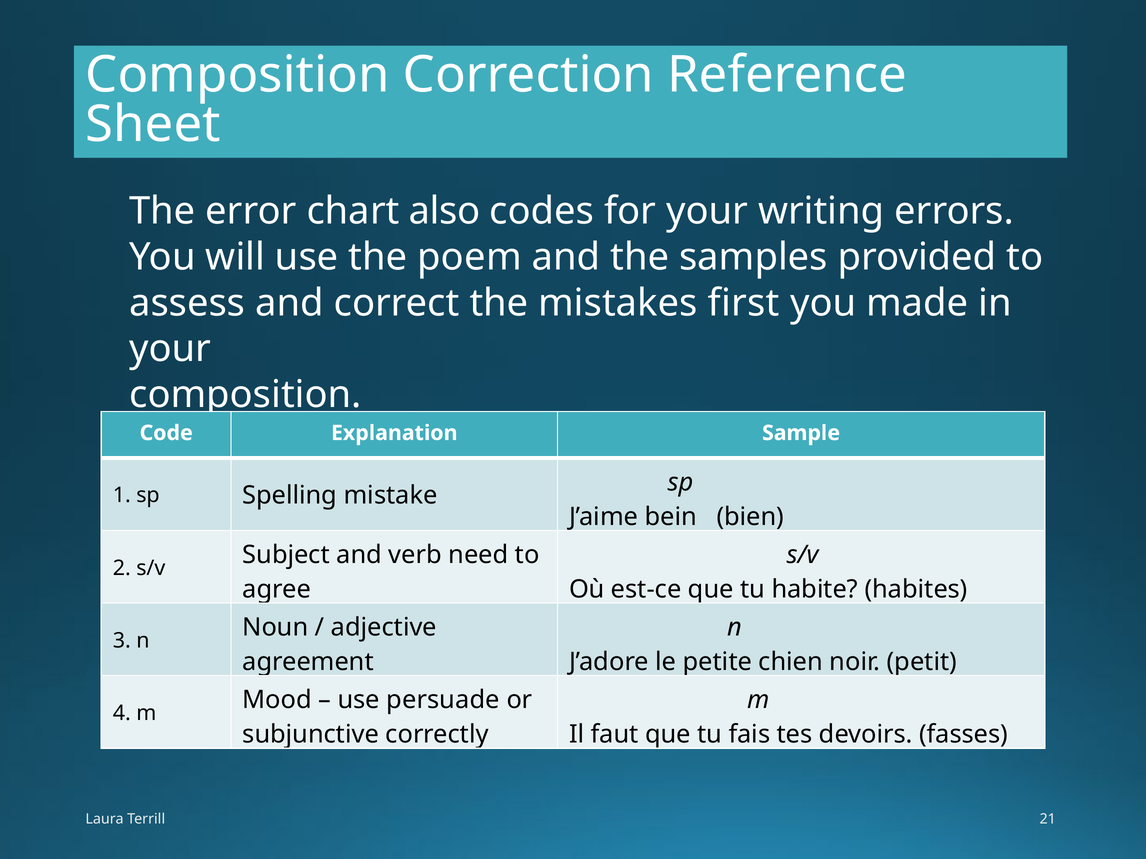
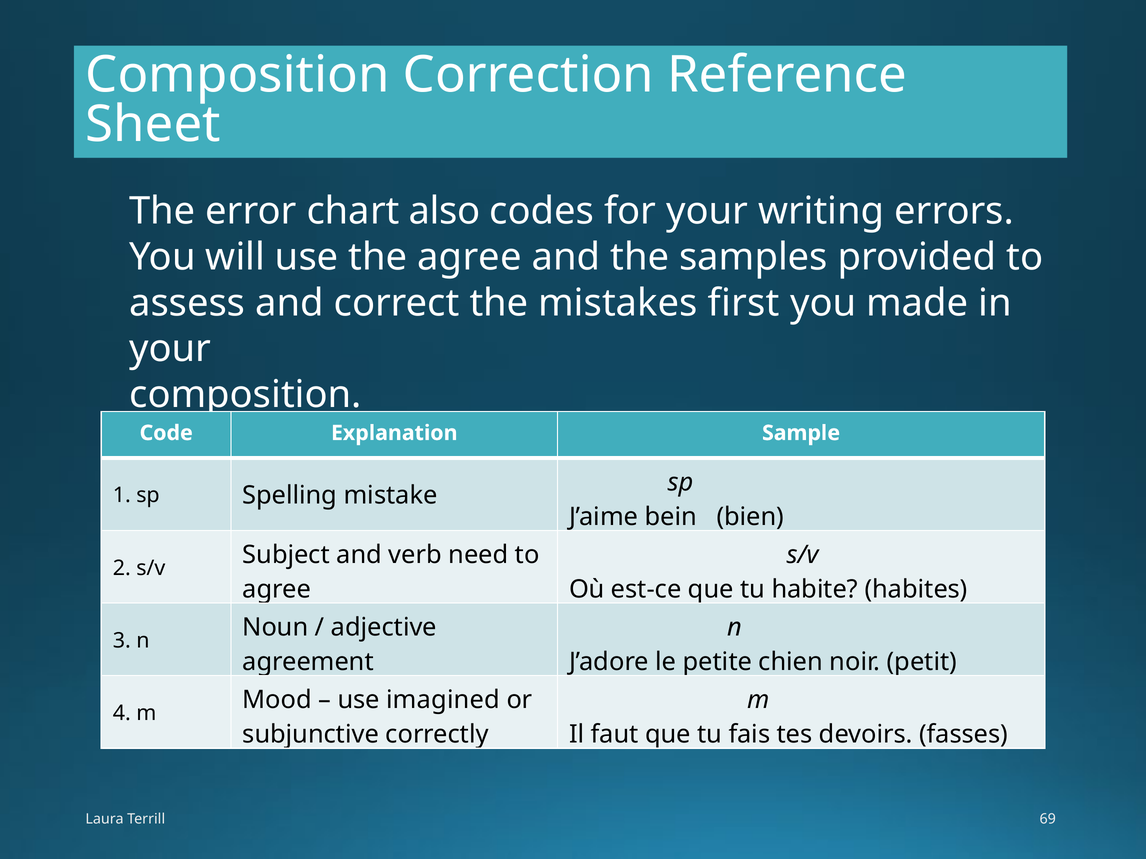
the poem: poem -> agree
persuade: persuade -> imagined
21: 21 -> 69
